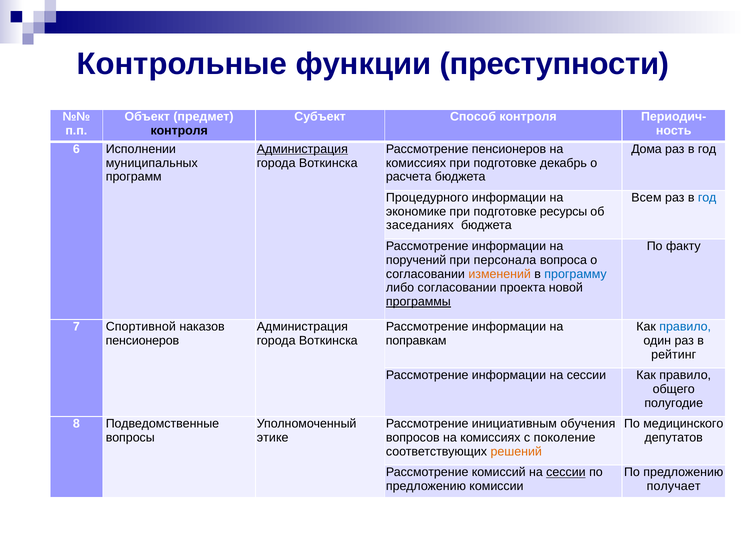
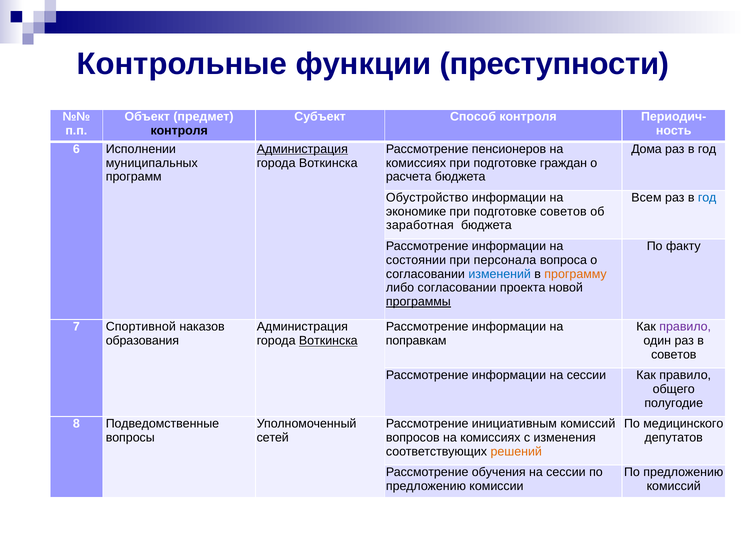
декабрь: декабрь -> граждан
Процедурного: Процедурного -> Обустройство
подготовке ресурсы: ресурсы -> советов
заседаниях: заседаниях -> заработная
поручений: поручений -> состоянии
изменений colour: orange -> blue
программу colour: blue -> orange
правило at (685, 327) colour: blue -> purple
пенсионеров at (142, 340): пенсионеров -> образования
Воткинска at (328, 340) underline: none -> present
рейтинг at (674, 354): рейтинг -> советов
инициативным обучения: обучения -> комиссий
этике: этике -> сетей
поколение: поколение -> изменения
комиссий: комиссий -> обучения
сессии at (566, 472) underline: present -> none
получает at (674, 486): получает -> комиссий
